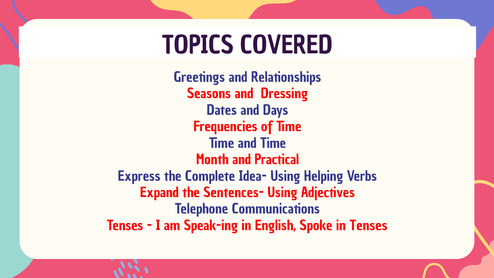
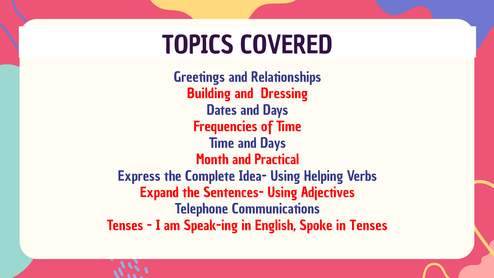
Seasons: Seasons -> Building
Time and Time: Time -> Days
